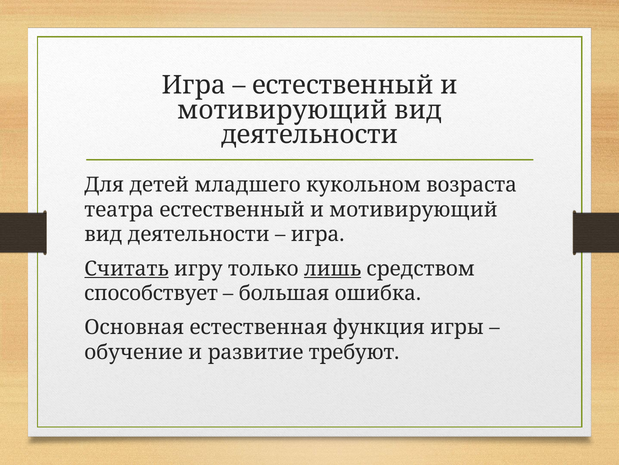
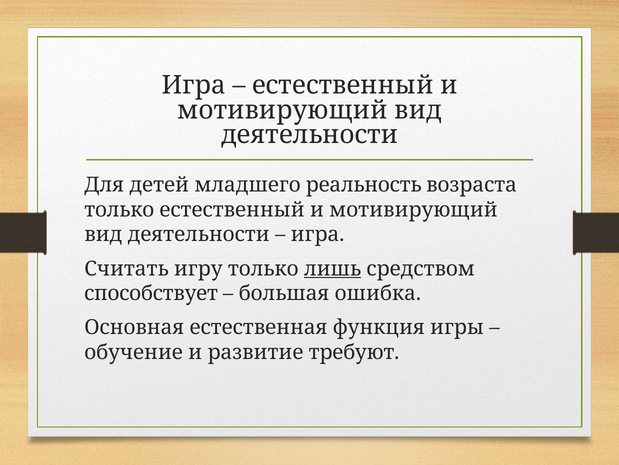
кукольном: кукольном -> реальность
театра at (119, 209): театра -> только
Считать underline: present -> none
